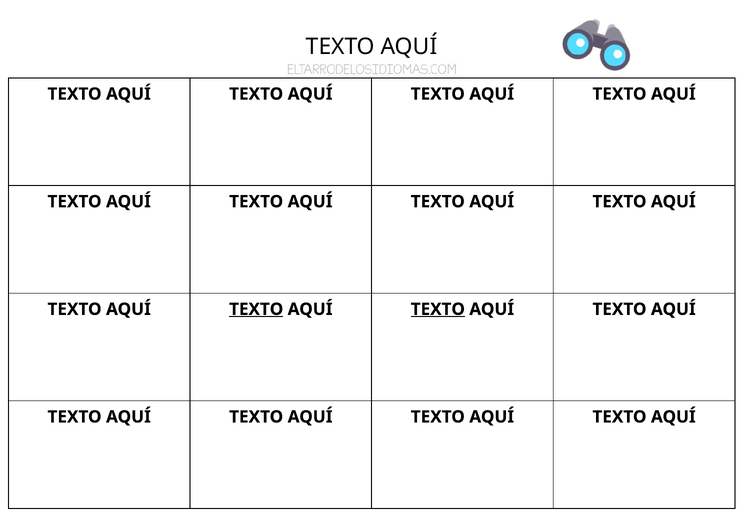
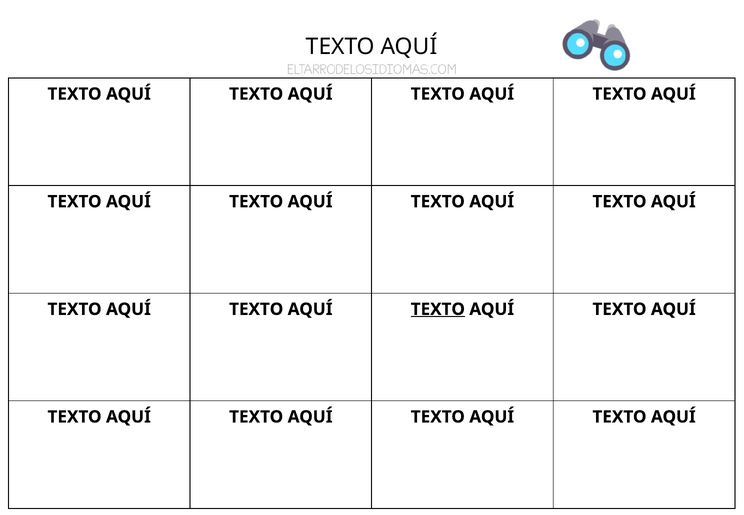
TEXTO at (256, 309) underline: present -> none
